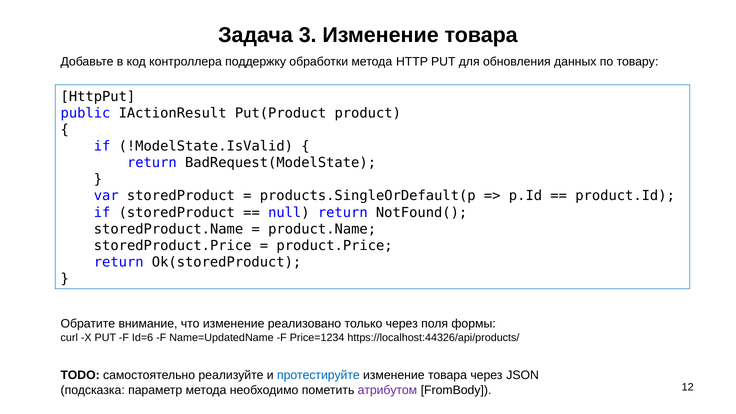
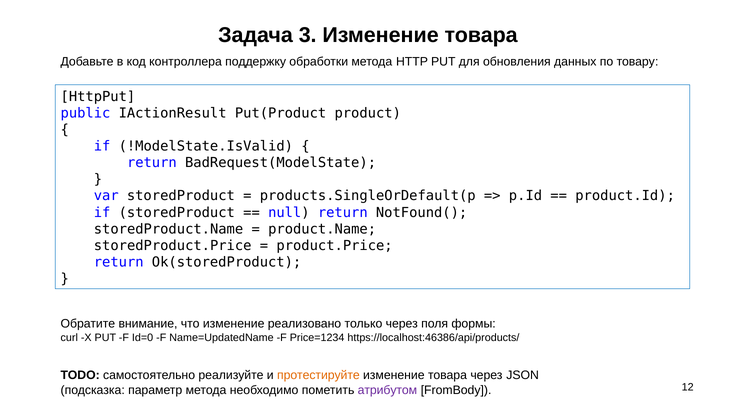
Id=6: Id=6 -> Id=0
https://localhost:44326/api/products/: https://localhost:44326/api/products/ -> https://localhost:46386/api/products/
протестируйте colour: blue -> orange
